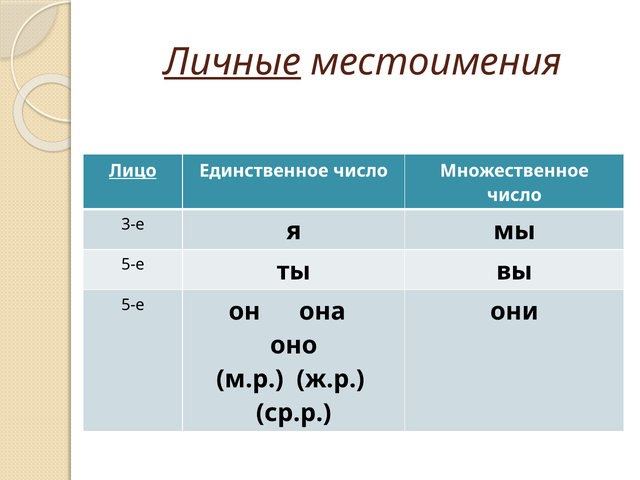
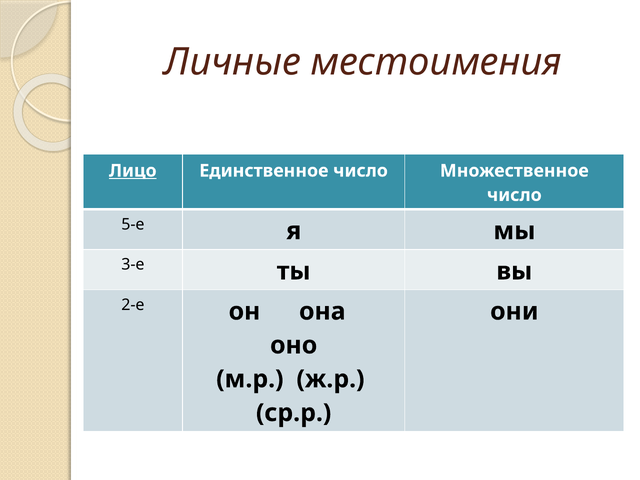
Личные underline: present -> none
3-е: 3-е -> 5-е
5-е at (133, 265): 5-е -> 3-е
5-е at (133, 305): 5-е -> 2-е
